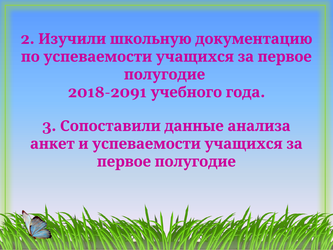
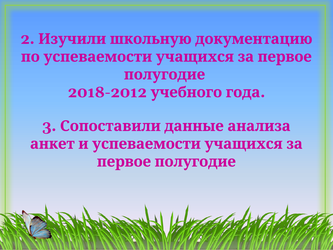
2018-2091: 2018-2091 -> 2018-2012
